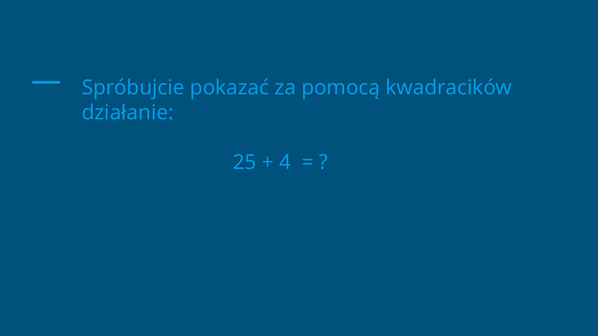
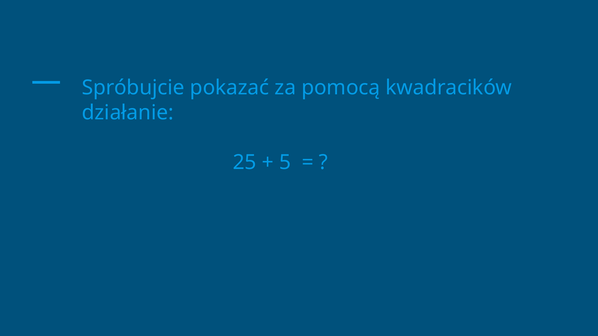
4: 4 -> 5
